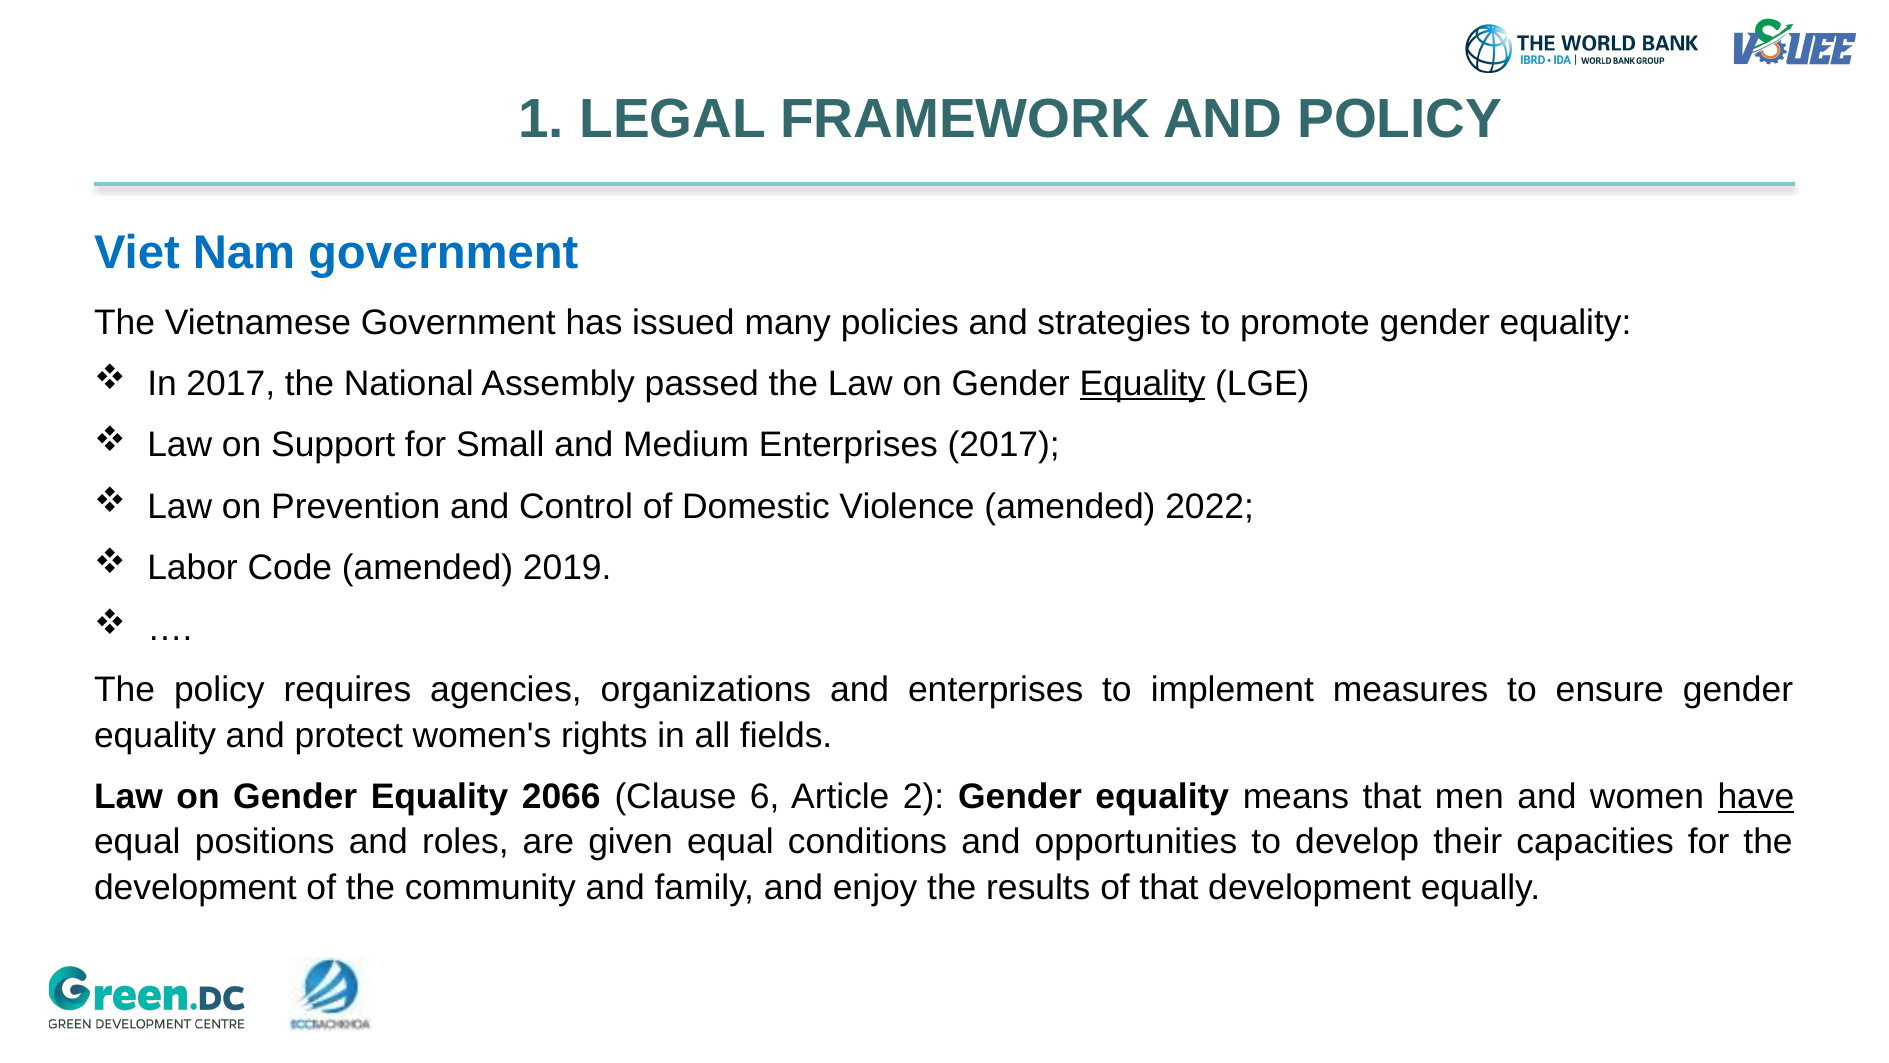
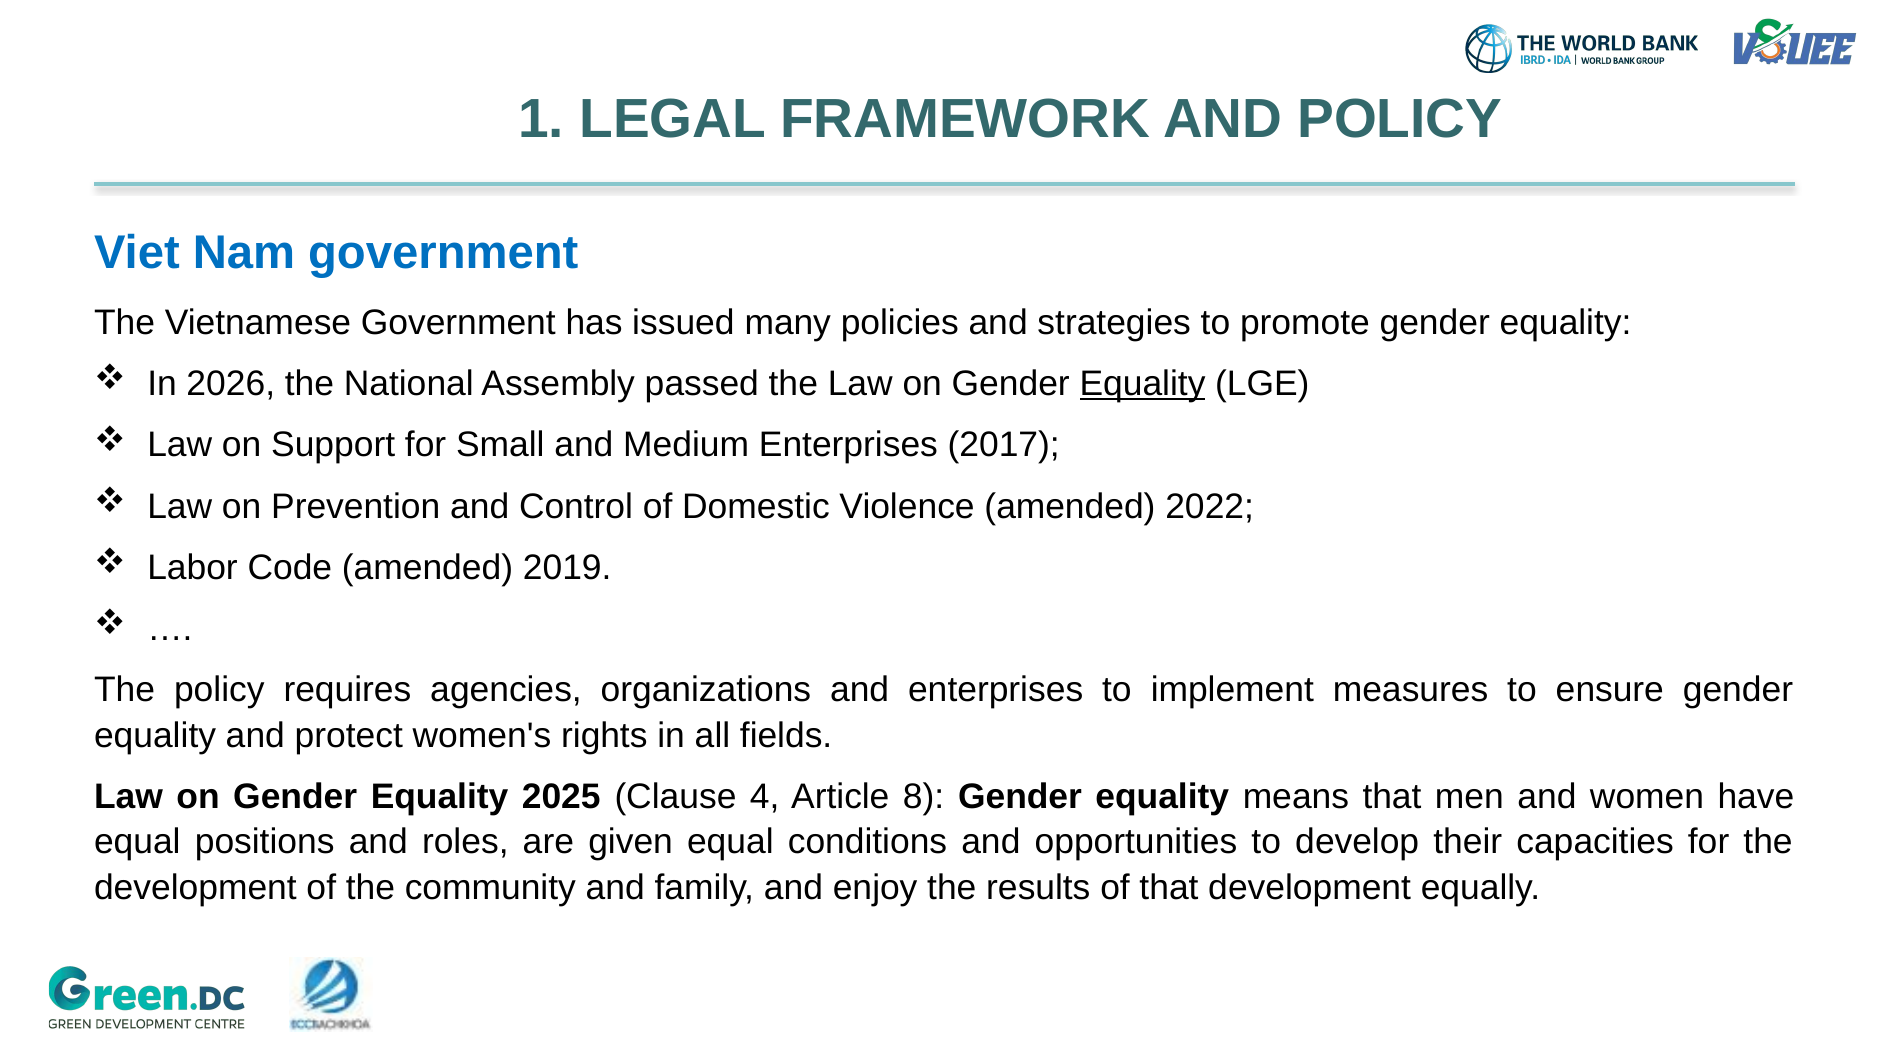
In 2017: 2017 -> 2026
2066: 2066 -> 2025
6: 6 -> 4
2: 2 -> 8
have underline: present -> none
